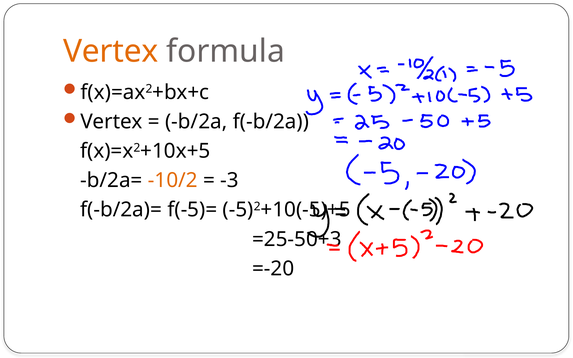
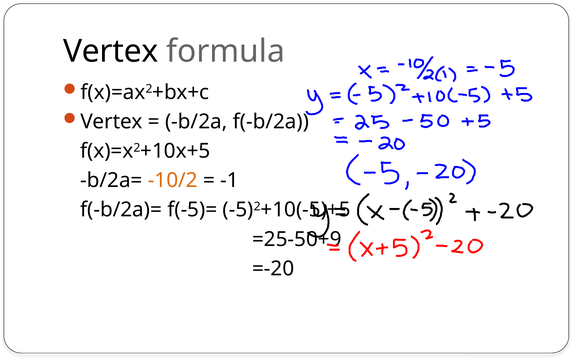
Vertex at (111, 51) colour: orange -> black
-3: -3 -> -1
=25-50+3: =25-50+3 -> =25-50+9
